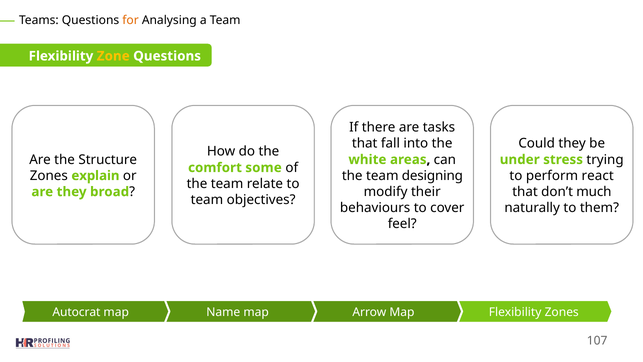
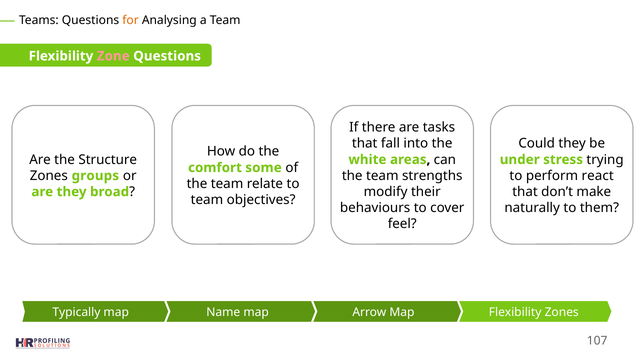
Zone colour: yellow -> pink
explain: explain -> groups
designing: designing -> strengths
much: much -> make
Autocrat: Autocrat -> Typically
